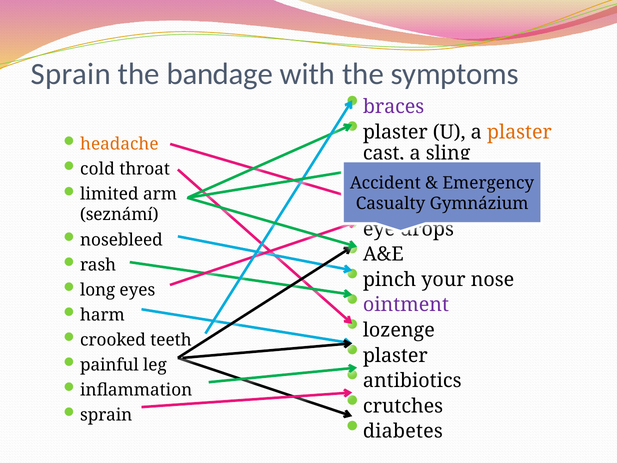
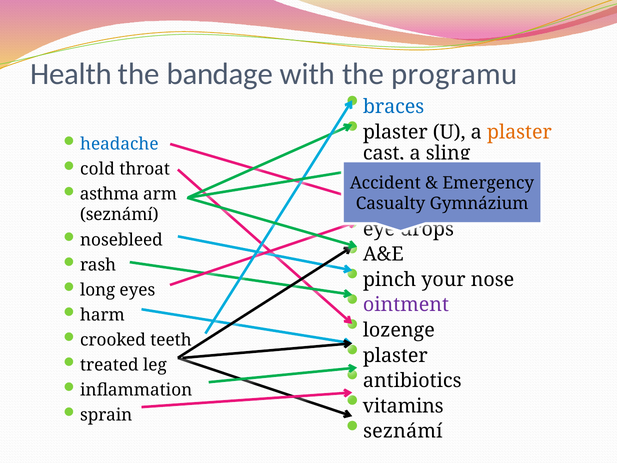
Sprain at (71, 74): Sprain -> Health
symptoms: symptoms -> programu
braces colour: purple -> blue
headache colour: orange -> blue
limited: limited -> asthma
painful: painful -> treated
crutches: crutches -> vitamins
diabetes at (403, 431): diabetes -> seznámí
